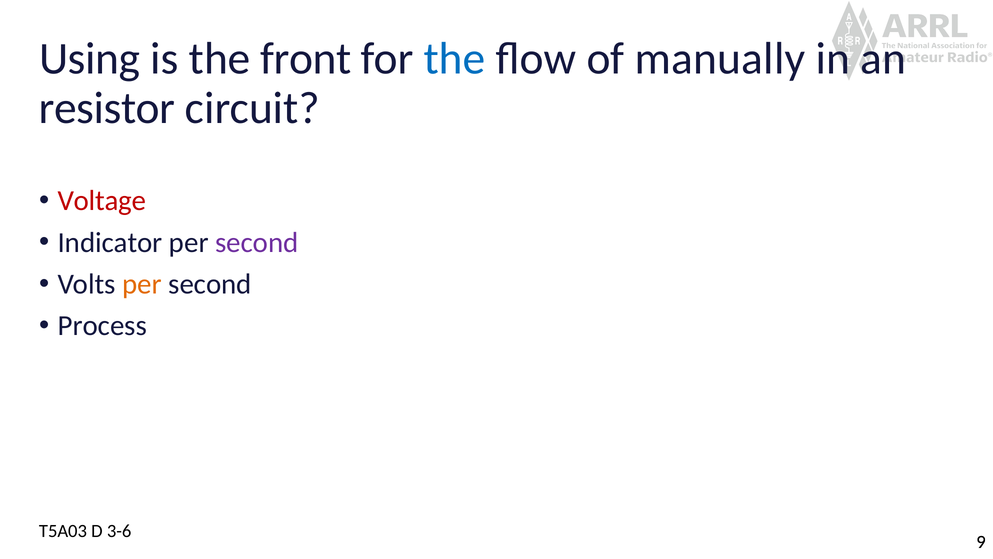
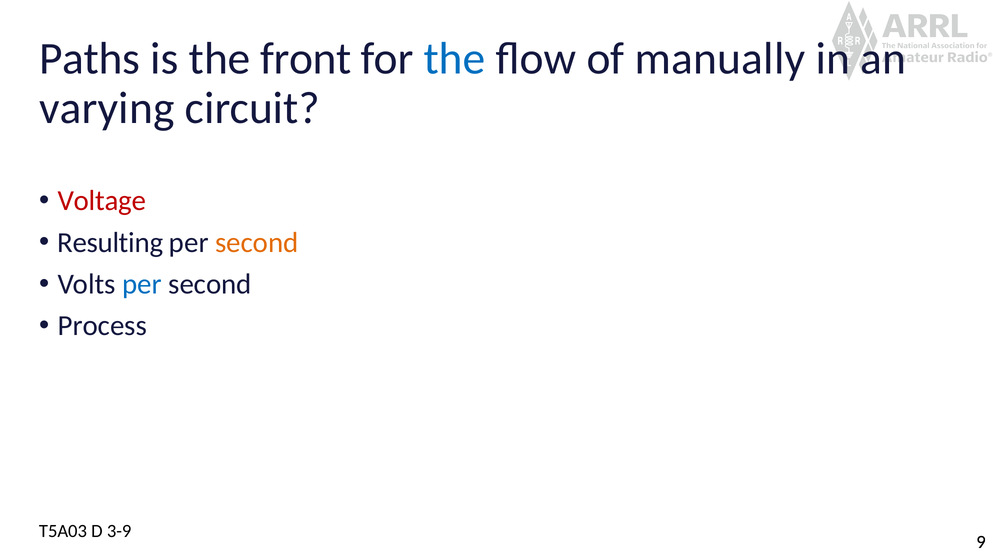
Using: Using -> Paths
resistor: resistor -> varying
Indicator: Indicator -> Resulting
second at (257, 242) colour: purple -> orange
per at (142, 284) colour: orange -> blue
3-6: 3-6 -> 3-9
